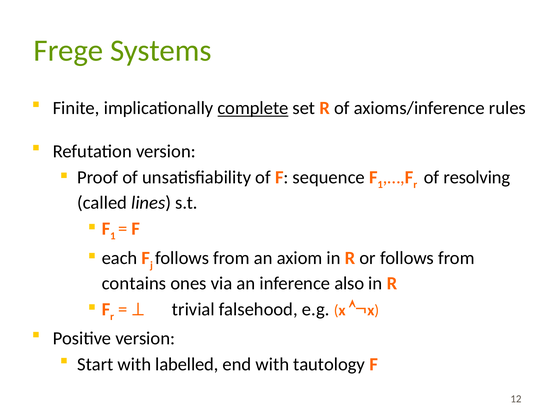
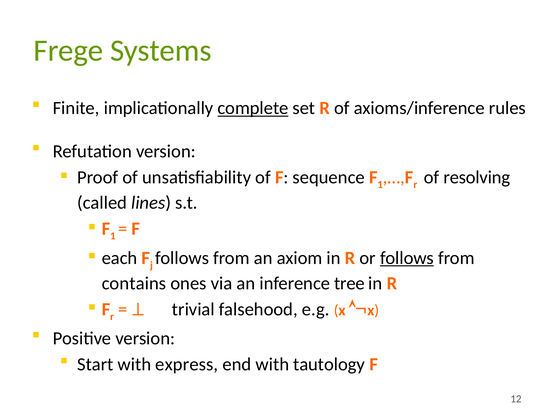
follows at (407, 258) underline: none -> present
also: also -> tree
labelled: labelled -> express
